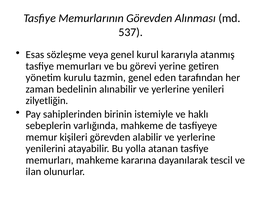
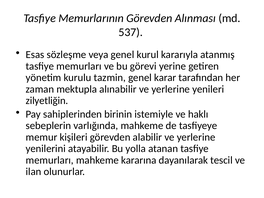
eden: eden -> karar
bedelinin: bedelinin -> mektupla
